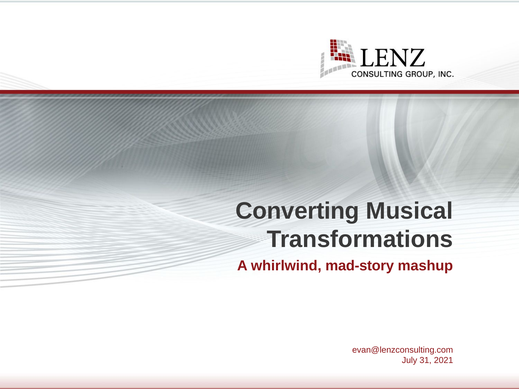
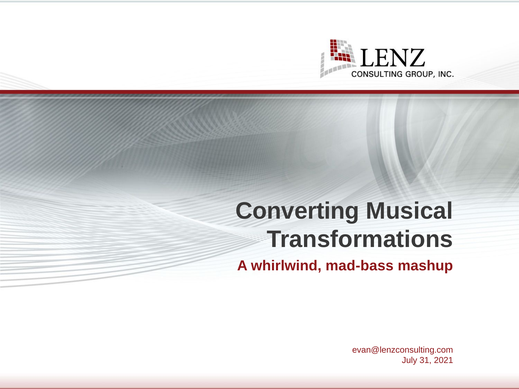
mad-story: mad-story -> mad-bass
